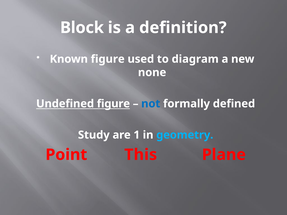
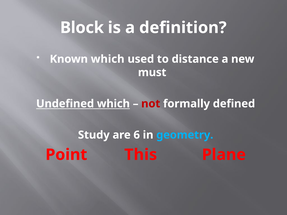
Known figure: figure -> which
diagram: diagram -> distance
none: none -> must
Undefined figure: figure -> which
not colour: blue -> red
1: 1 -> 6
